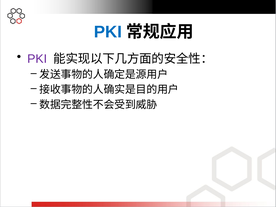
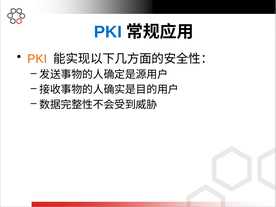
PKI at (37, 59) colour: purple -> orange
